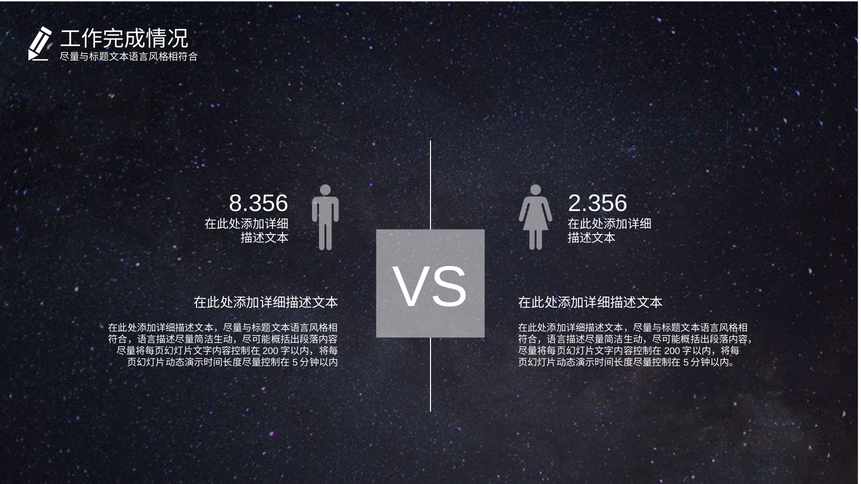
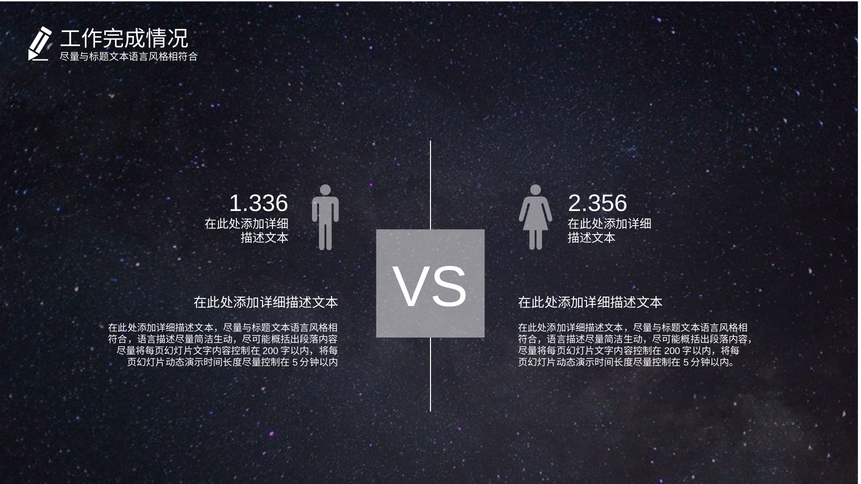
8.356: 8.356 -> 1.336
